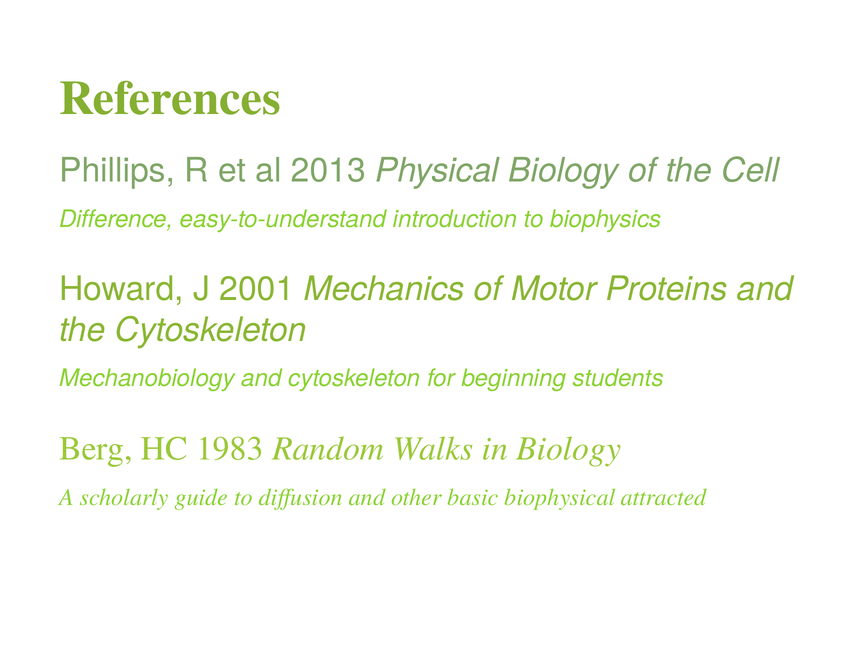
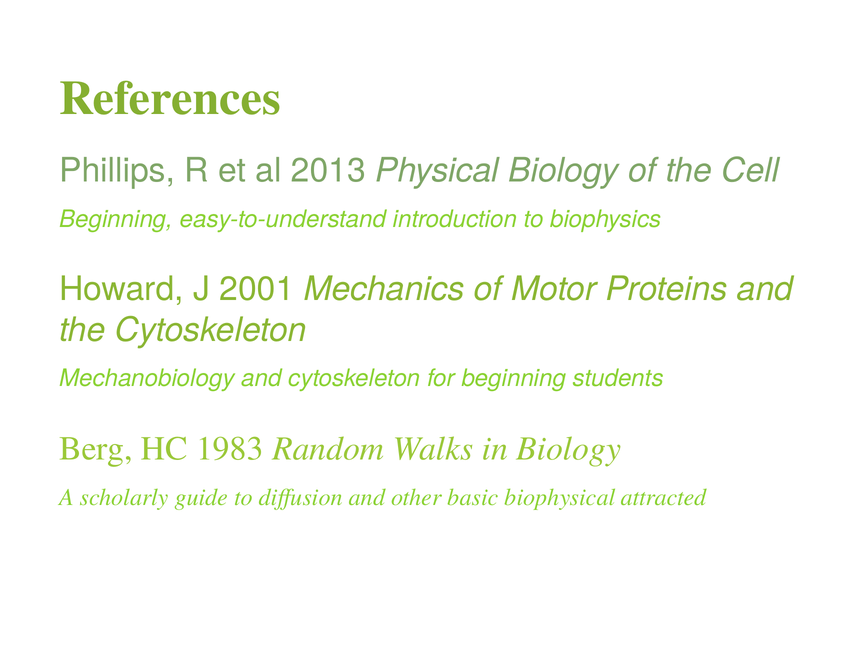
Difference at (116, 219): Difference -> Beginning
